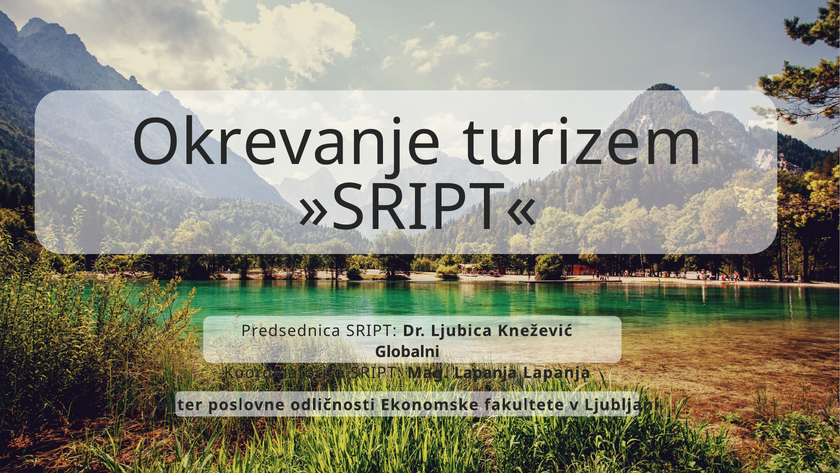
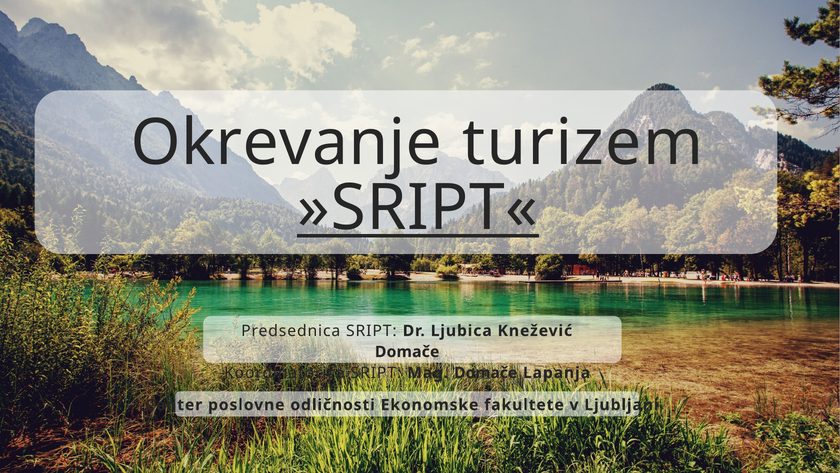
»SRIPT« underline: none -> present
Globalni at (407, 351): Globalni -> Domače
Mag Lapanja: Lapanja -> Domače
